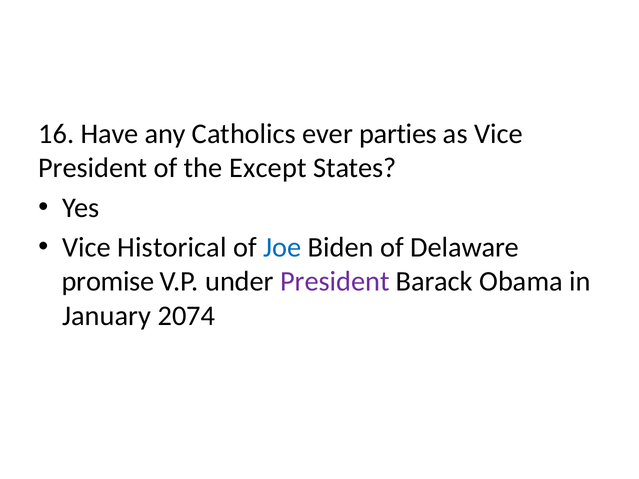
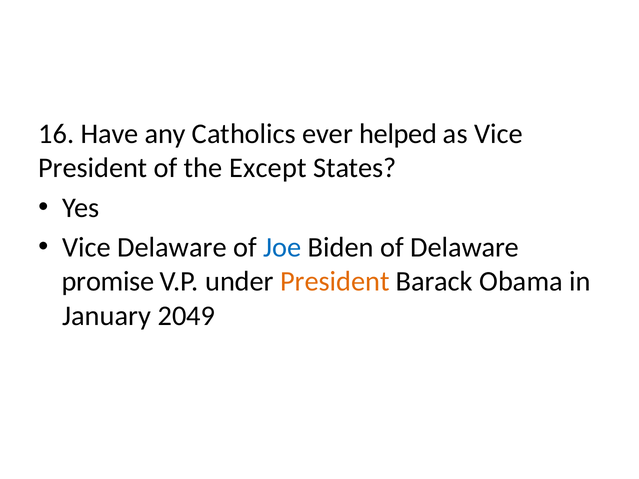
parties: parties -> helped
Vice Historical: Historical -> Delaware
President at (335, 282) colour: purple -> orange
2074: 2074 -> 2049
